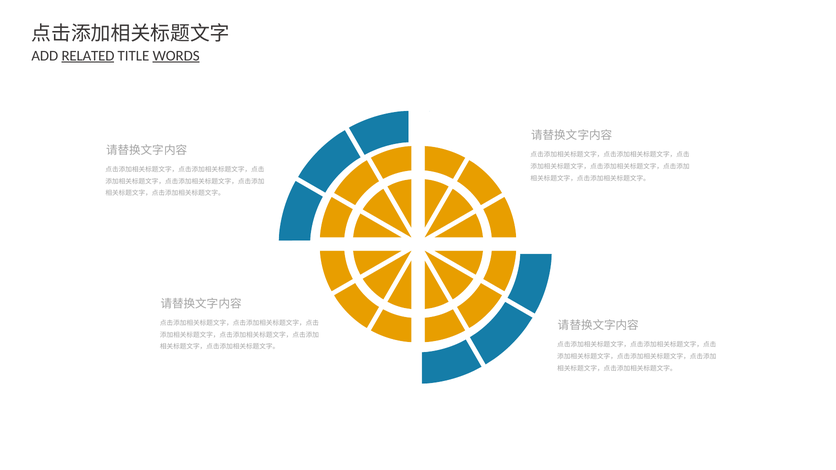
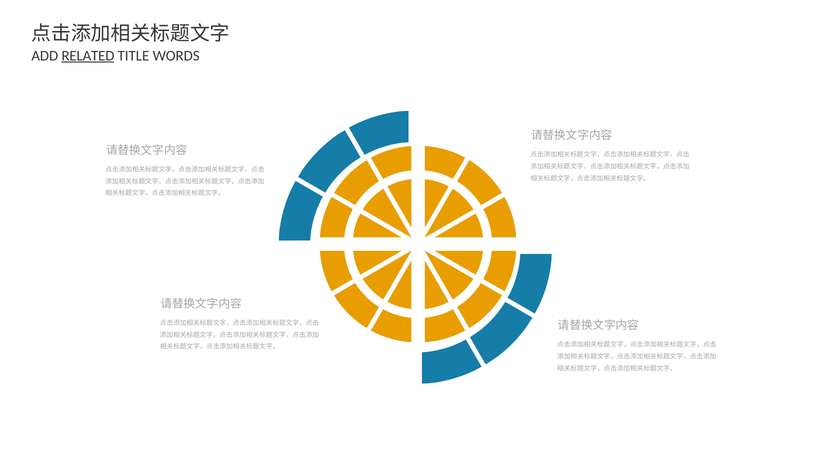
WORDS underline: present -> none
